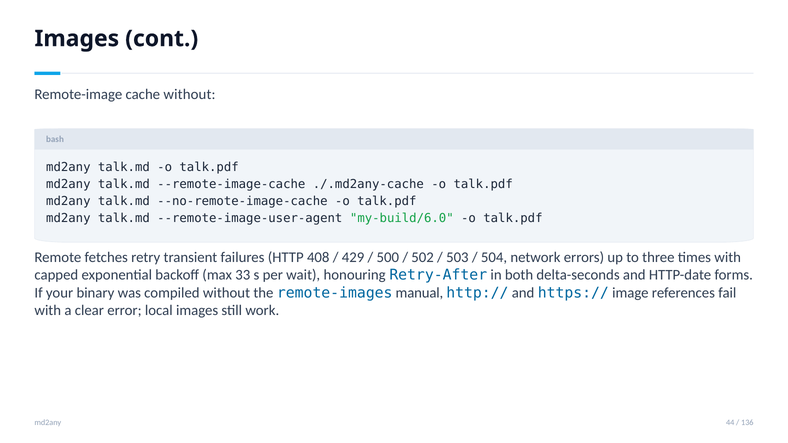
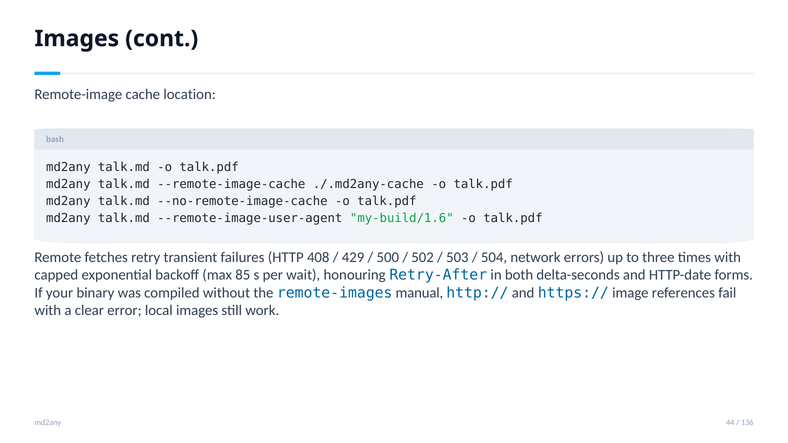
cache without: without -> location
my-build/6.0: my-build/6.0 -> my-build/1.6
33: 33 -> 85
